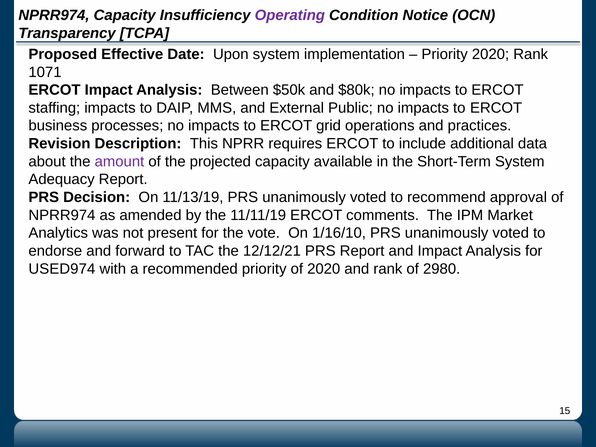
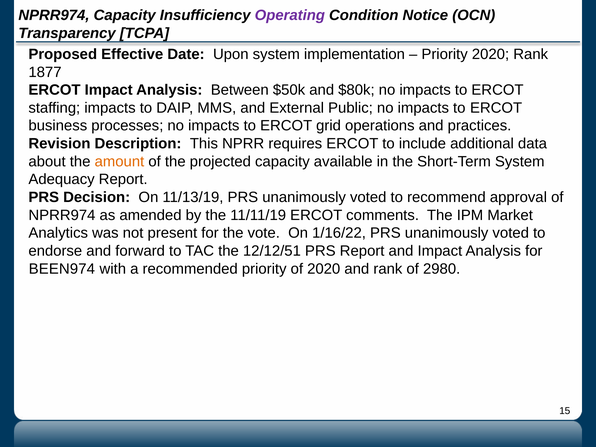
1071: 1071 -> 1877
amount colour: purple -> orange
1/16/10: 1/16/10 -> 1/16/22
12/12/21: 12/12/21 -> 12/12/51
USED974: USED974 -> BEEN974
